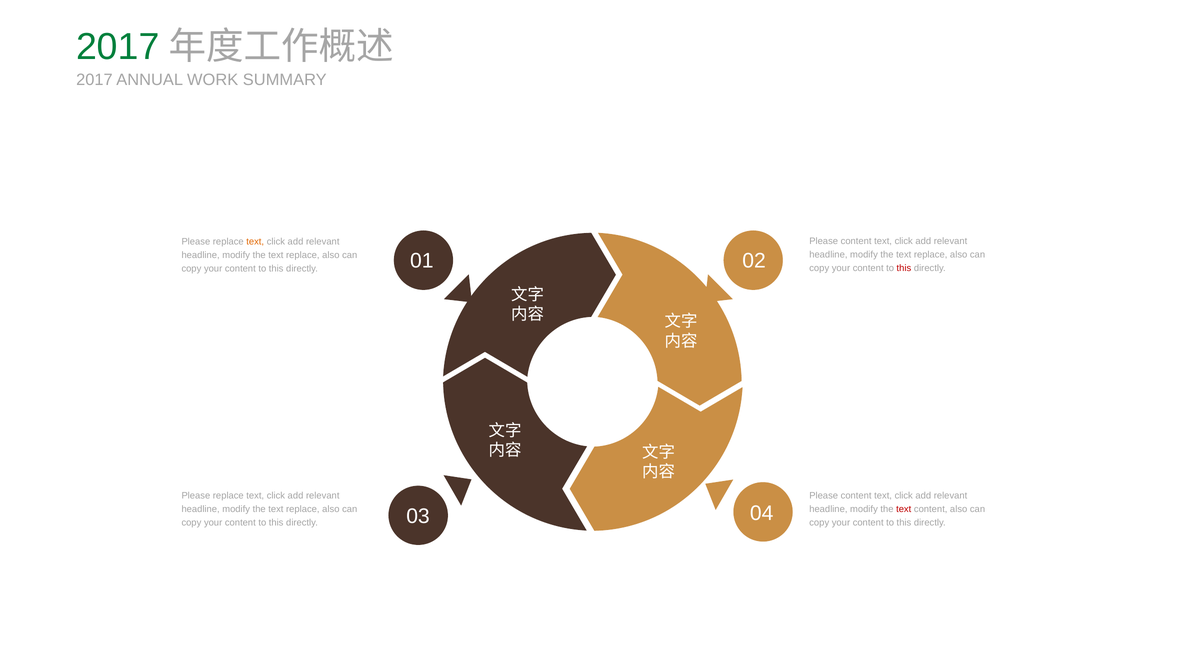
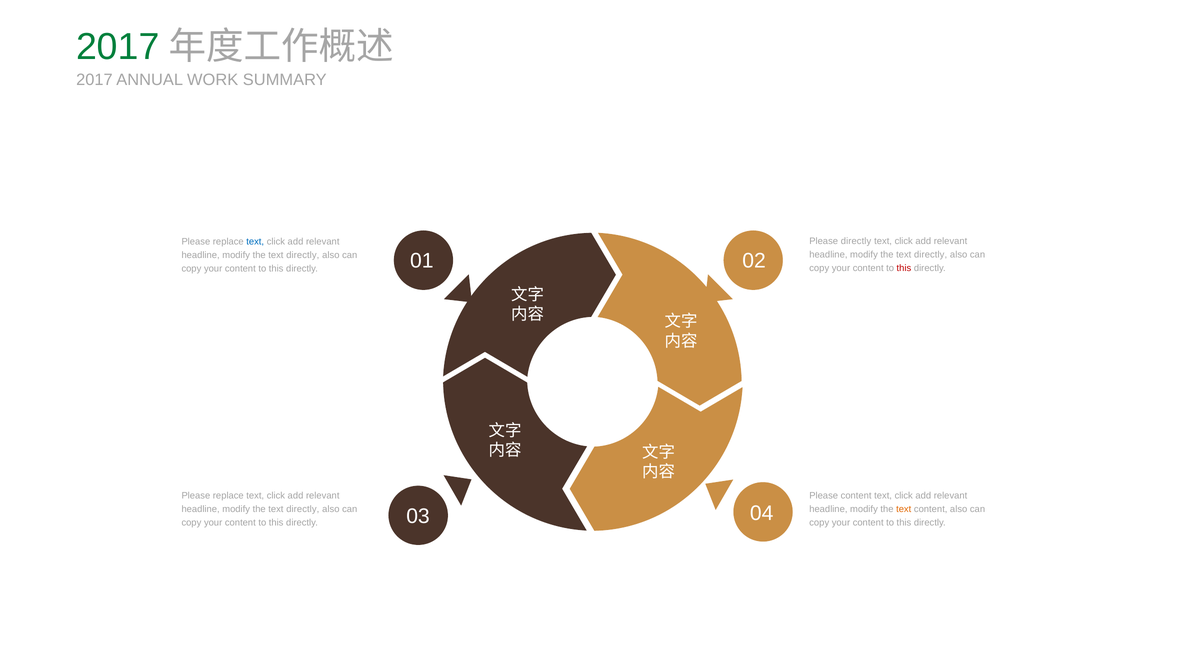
content at (856, 241): content -> directly
text at (255, 242) colour: orange -> blue
replace at (931, 255): replace -> directly
replace at (303, 255): replace -> directly
replace at (303, 509): replace -> directly
text at (904, 509) colour: red -> orange
